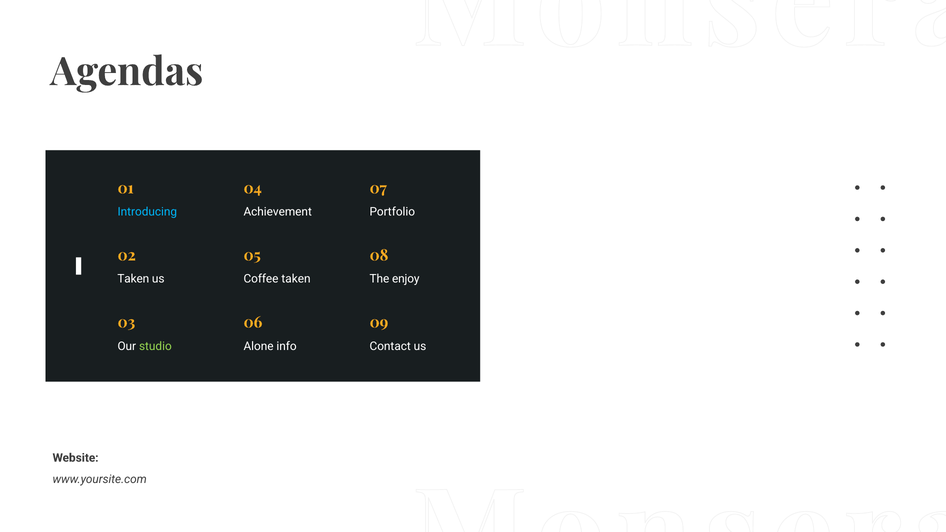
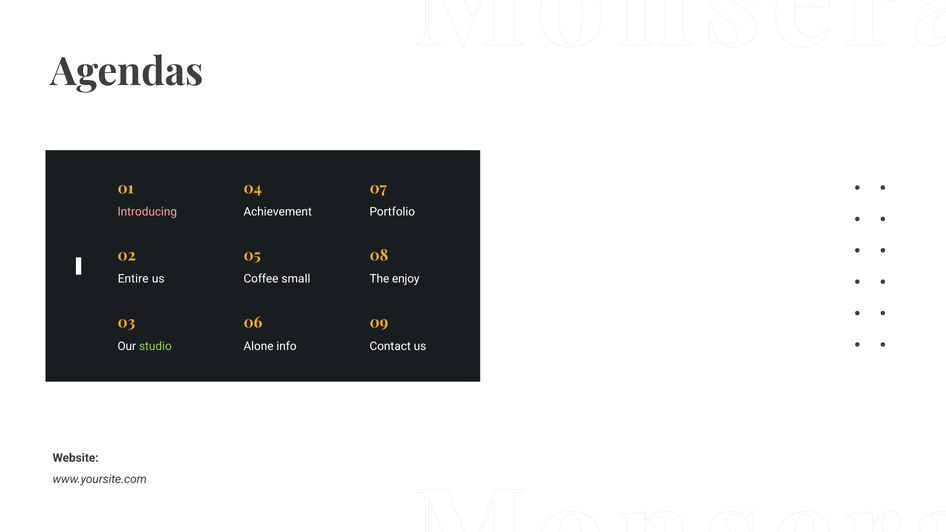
Introducing colour: light blue -> pink
Taken at (133, 279): Taken -> Entire
Coffee taken: taken -> small
